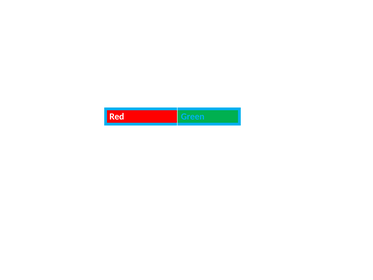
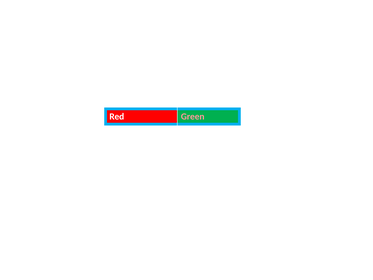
Green colour: light blue -> pink
